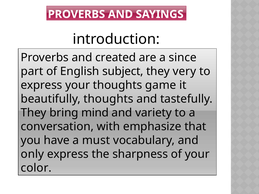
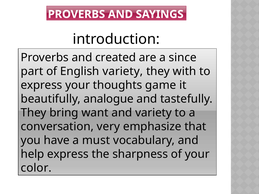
English subject: subject -> variety
very: very -> with
beautifully thoughts: thoughts -> analogue
mind: mind -> want
with: with -> very
only: only -> help
